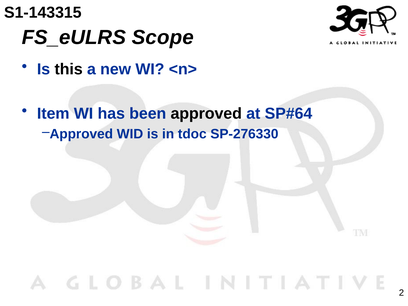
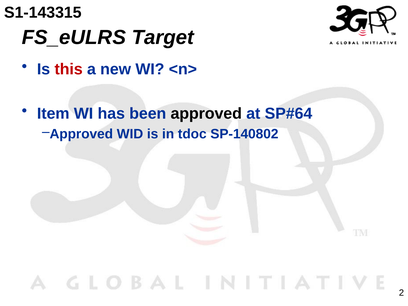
Scope: Scope -> Target
this colour: black -> red
SP-276330: SP-276330 -> SP-140802
